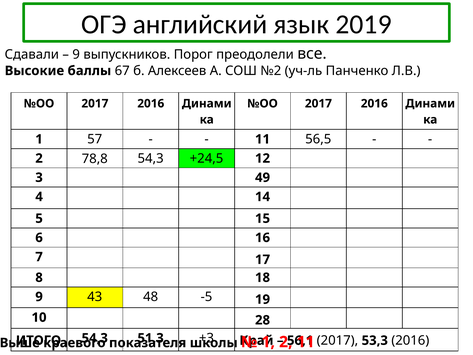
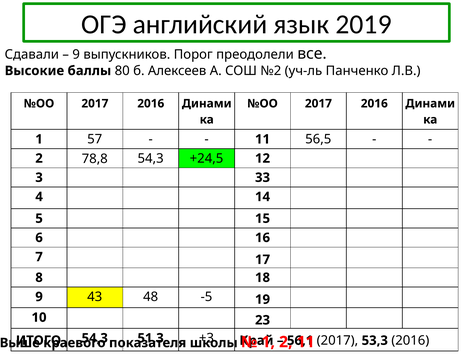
67: 67 -> 80
49: 49 -> 33
28: 28 -> 23
